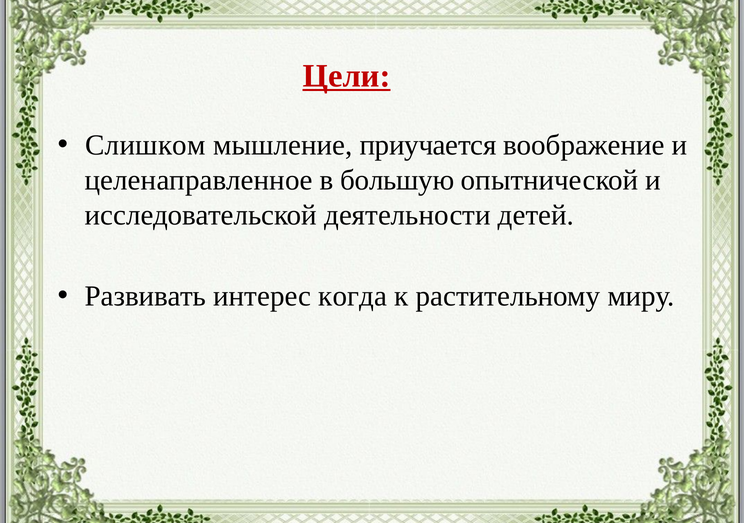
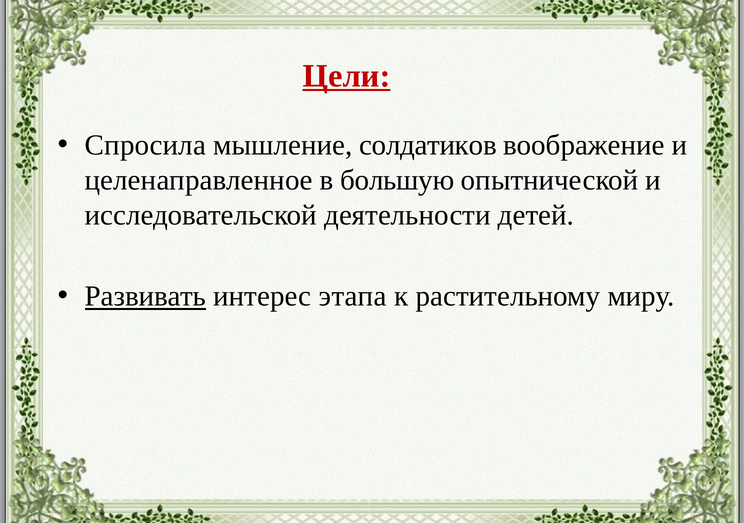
Слишком: Слишком -> Спросила
приучается: приучается -> солдатиков
Развивать underline: none -> present
когда: когда -> этапа
